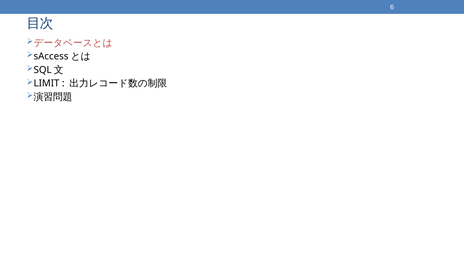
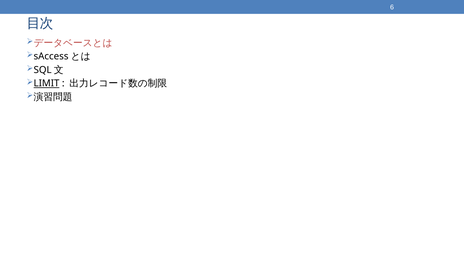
LIMIT underline: none -> present
